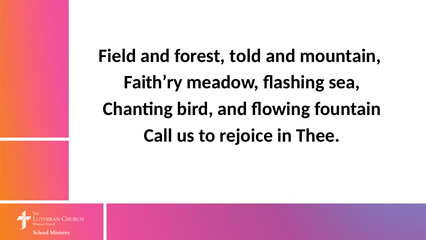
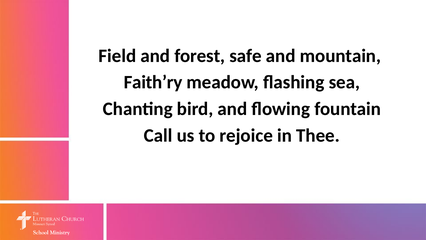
told: told -> safe
